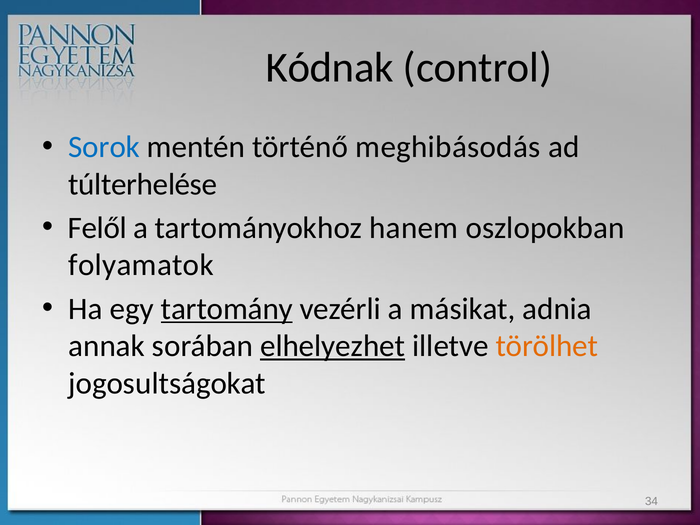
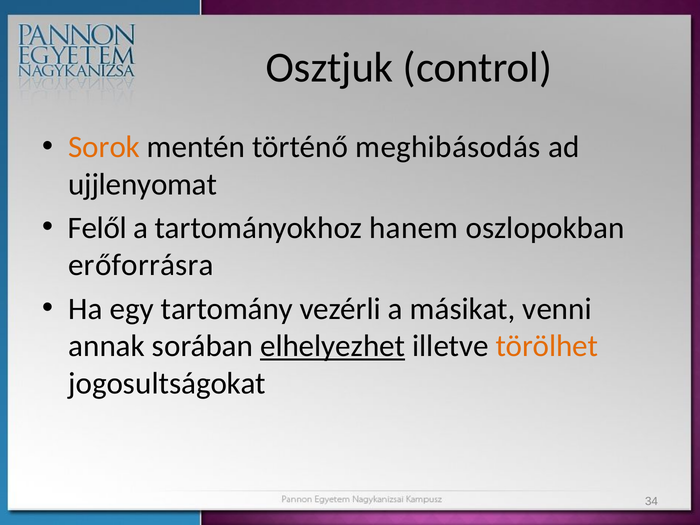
Kódnak: Kódnak -> Osztjuk
Sorok colour: blue -> orange
túlterhelése: túlterhelése -> ujjlenyomat
folyamatok: folyamatok -> erőforrásra
tartomány underline: present -> none
adnia: adnia -> venni
